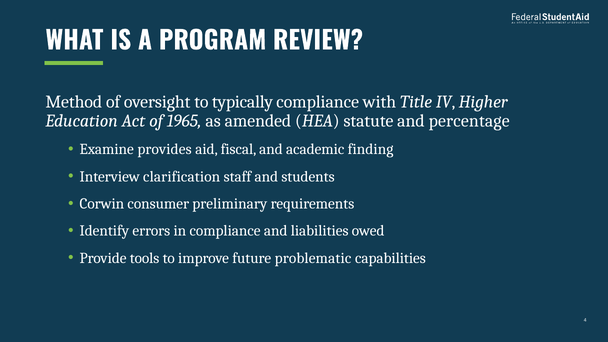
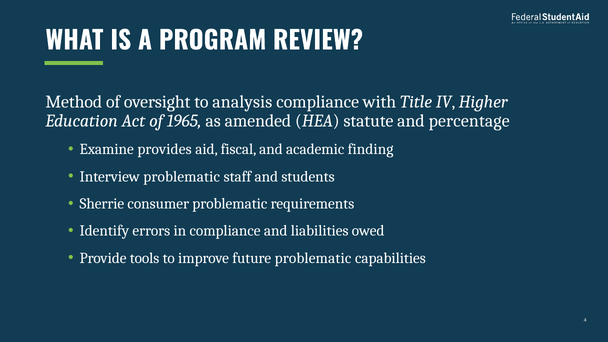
typically: typically -> analysis
Interview clarification: clarification -> problematic
Corwin: Corwin -> Sherrie
consumer preliminary: preliminary -> problematic
